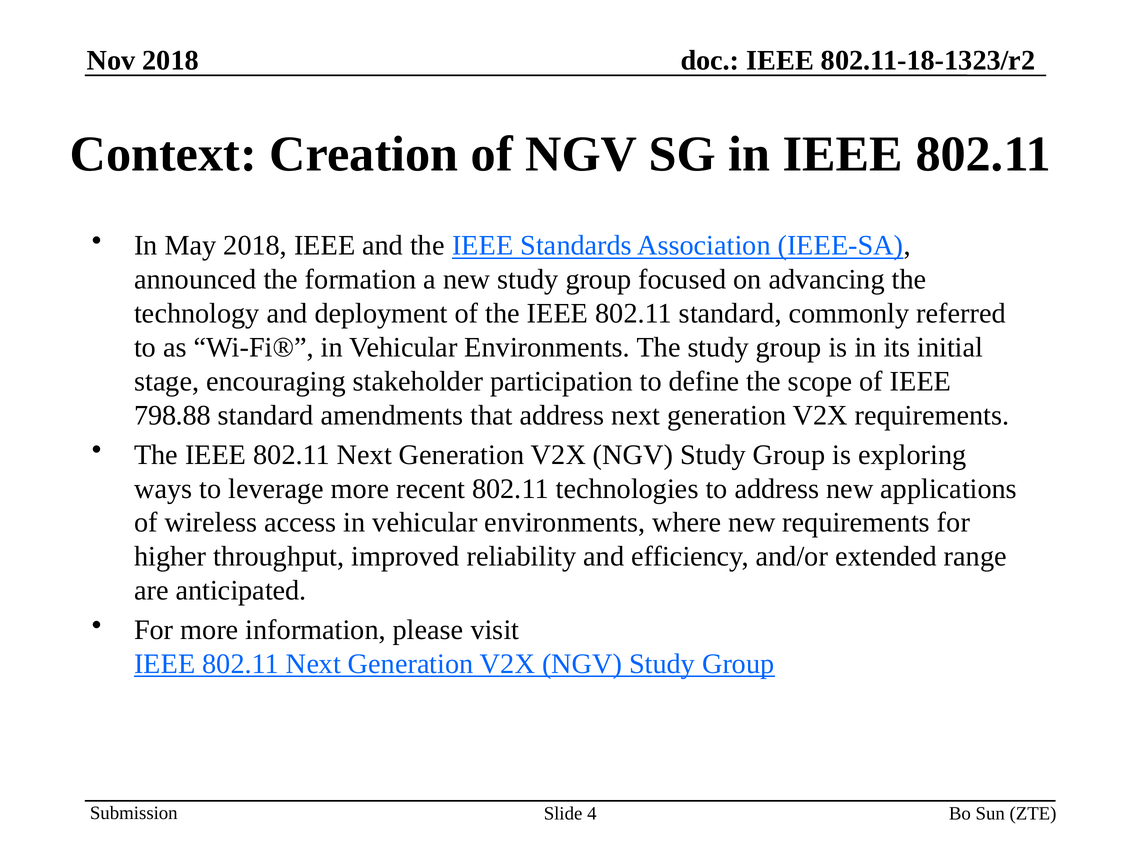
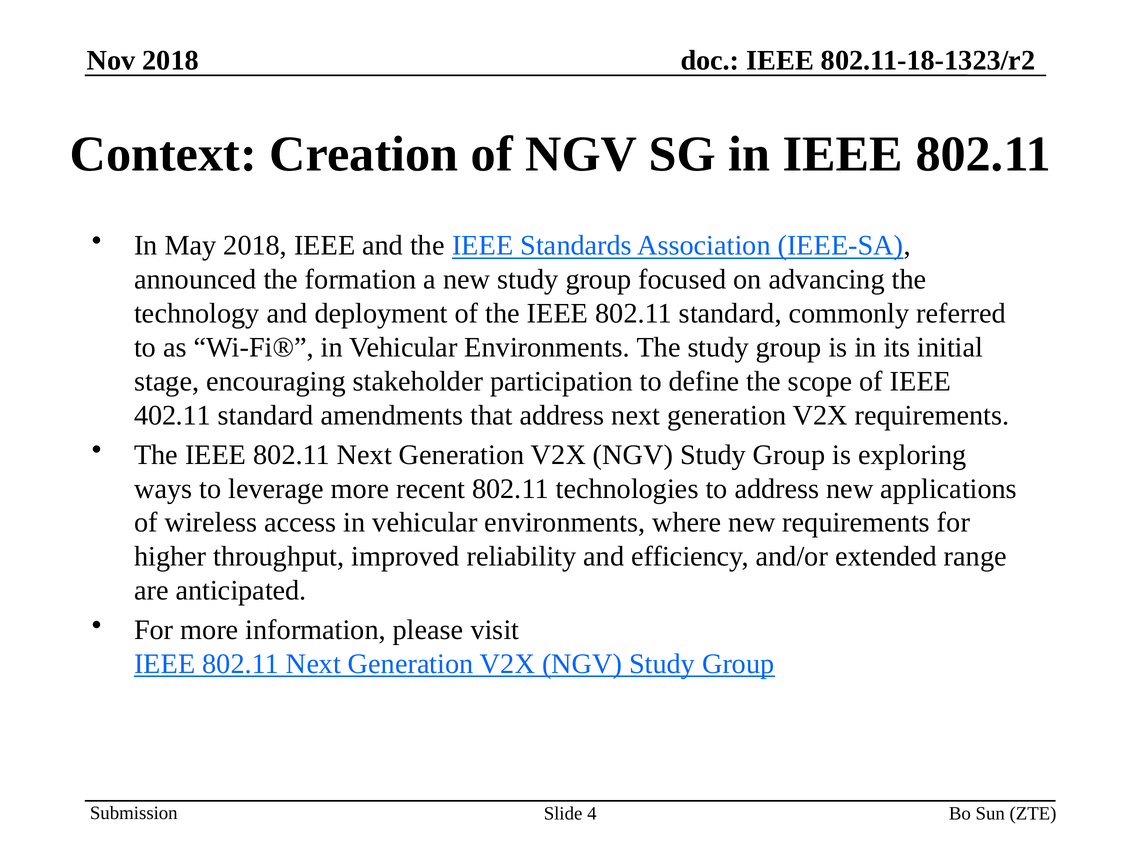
798.88: 798.88 -> 402.11
